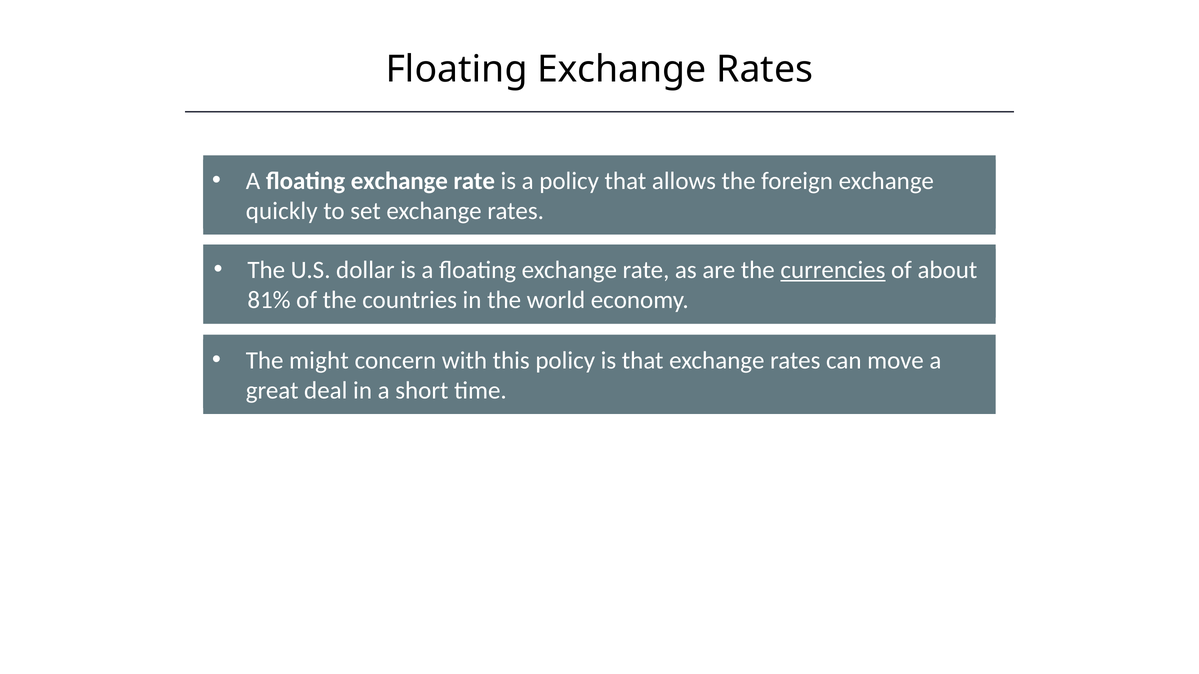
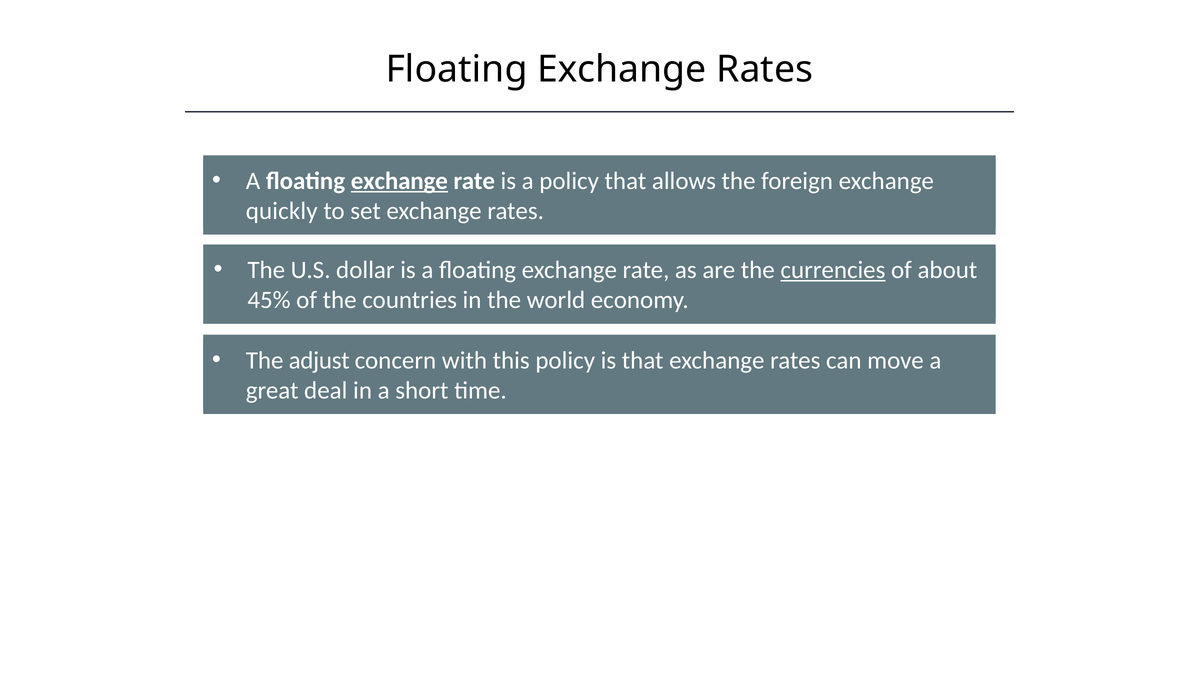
exchange at (399, 181) underline: none -> present
81%: 81% -> 45%
might: might -> adjust
